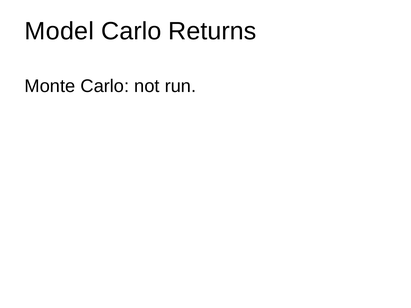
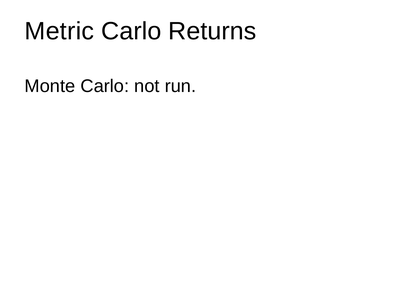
Model: Model -> Metric
